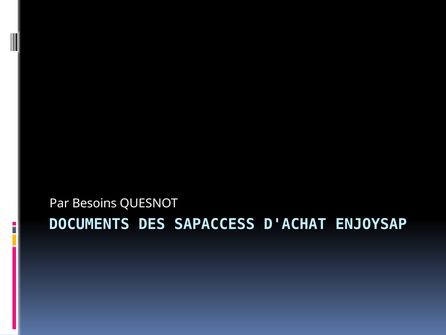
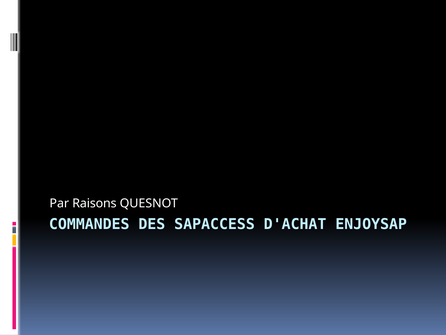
Besoins: Besoins -> Raisons
DOCUMENTS: DOCUMENTS -> COMMANDES
